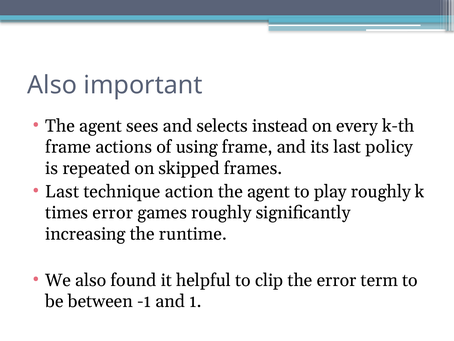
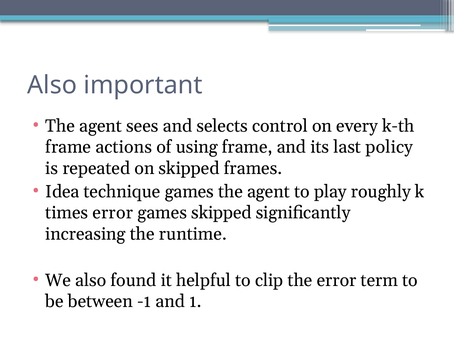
instead: instead -> control
Last at (62, 191): Last -> Idea
technique action: action -> games
games roughly: roughly -> skipped
